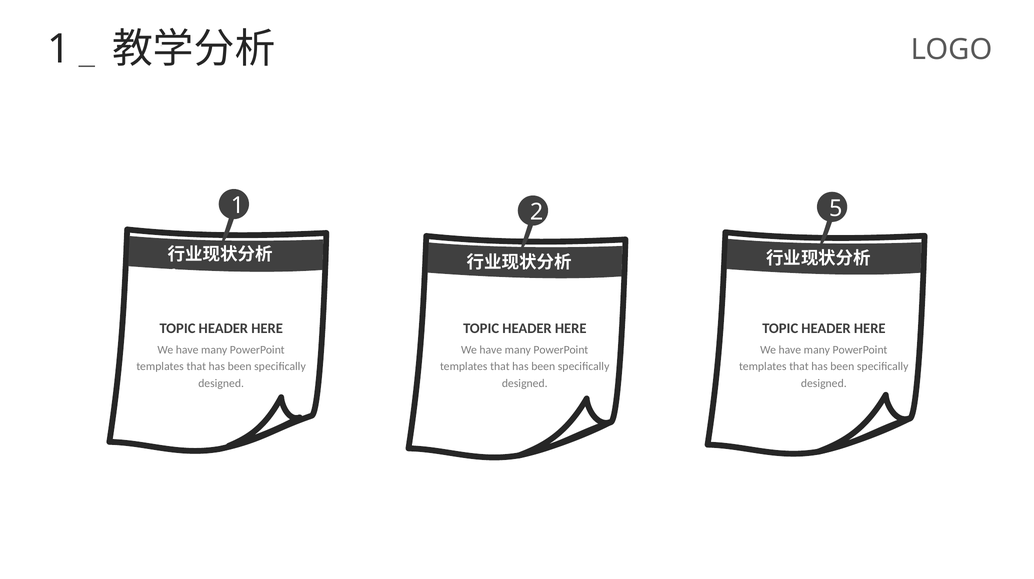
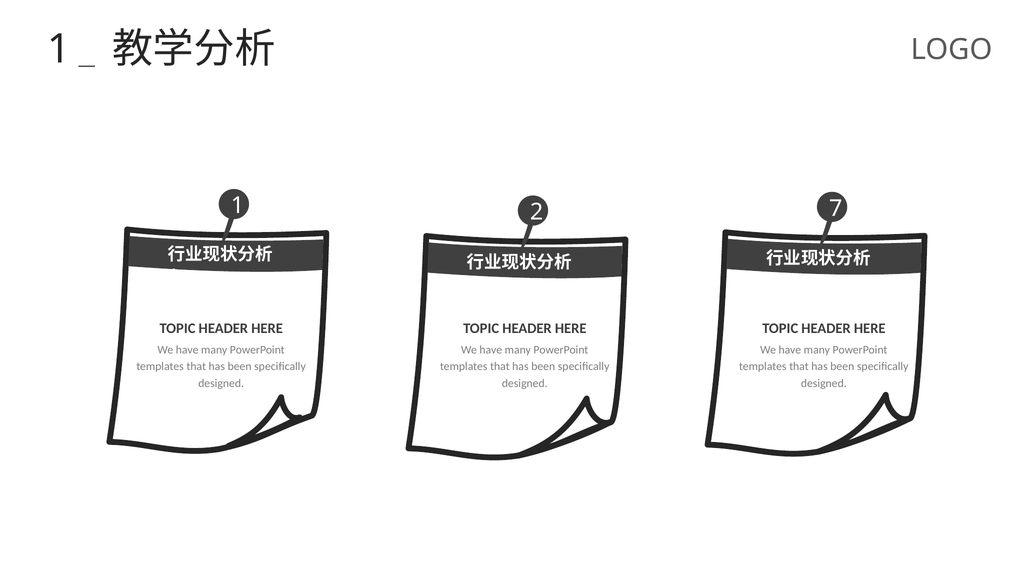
5: 5 -> 7
